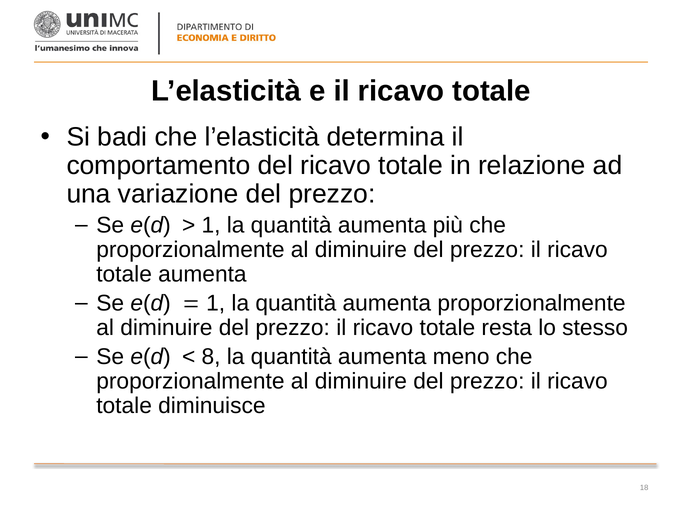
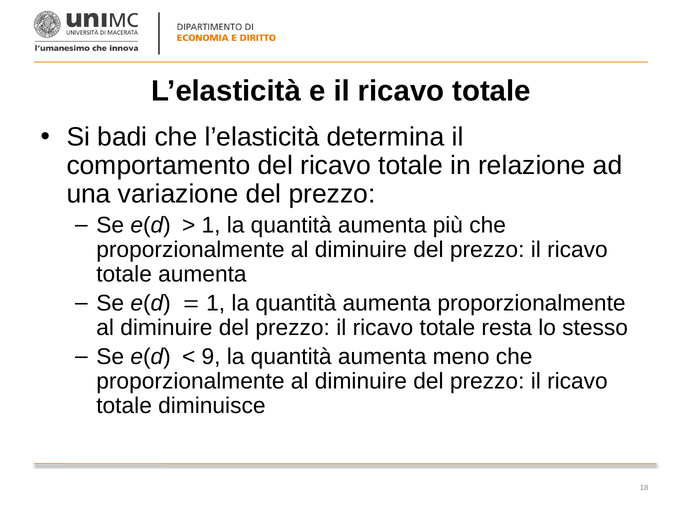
8: 8 -> 9
